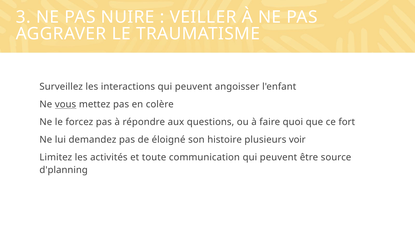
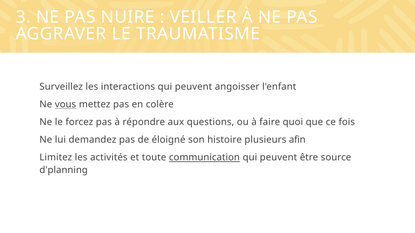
fort: fort -> fois
voir: voir -> afin
communication underline: none -> present
